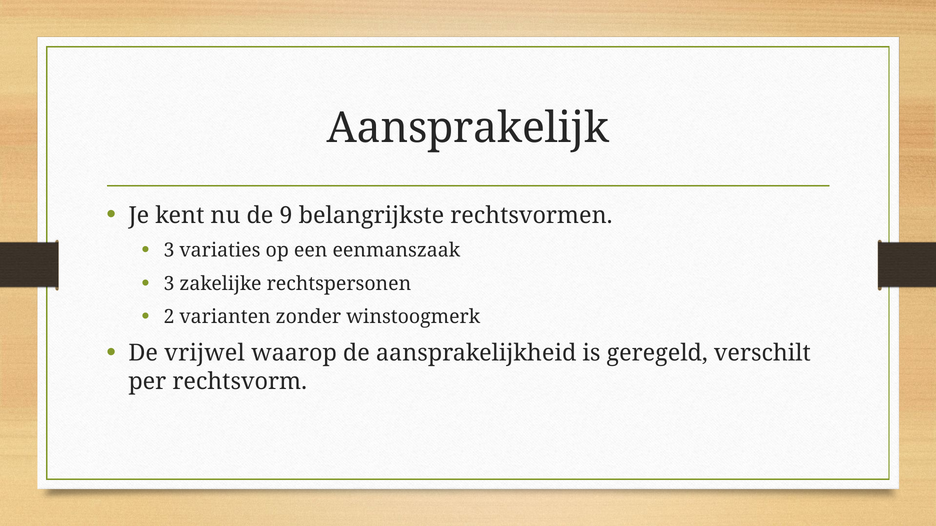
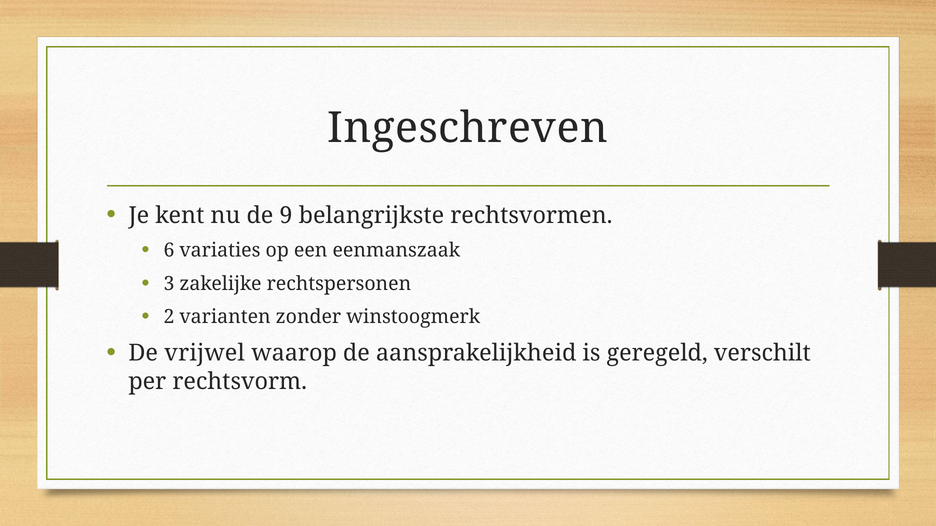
Aansprakelijk: Aansprakelijk -> Ingeschreven
3 at (169, 251): 3 -> 6
